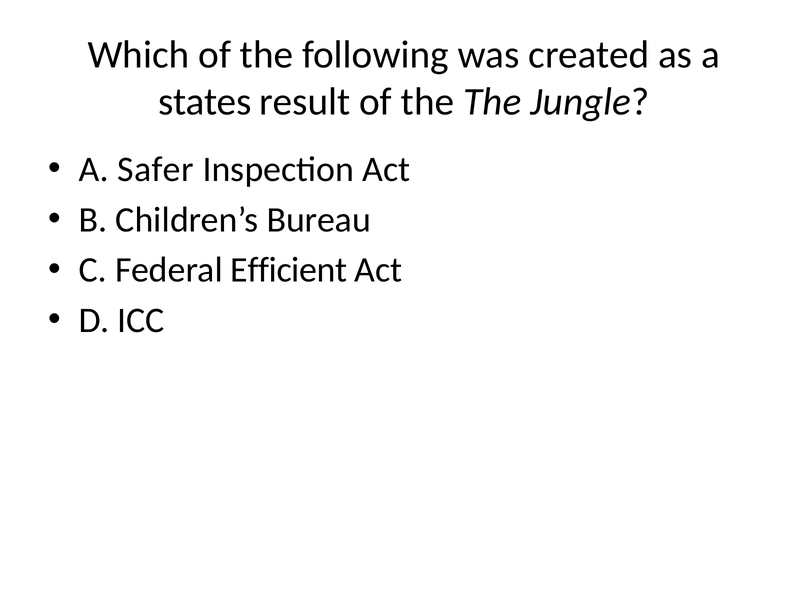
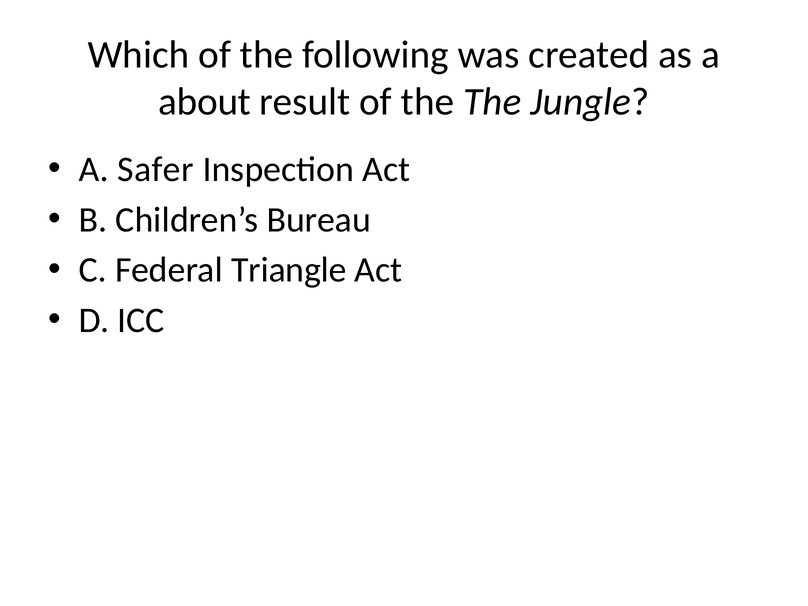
states: states -> about
Efficient: Efficient -> Triangle
